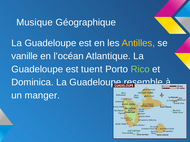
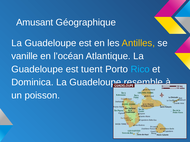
Musique: Musique -> Amusant
Rico colour: light green -> light blue
manger: manger -> poisson
